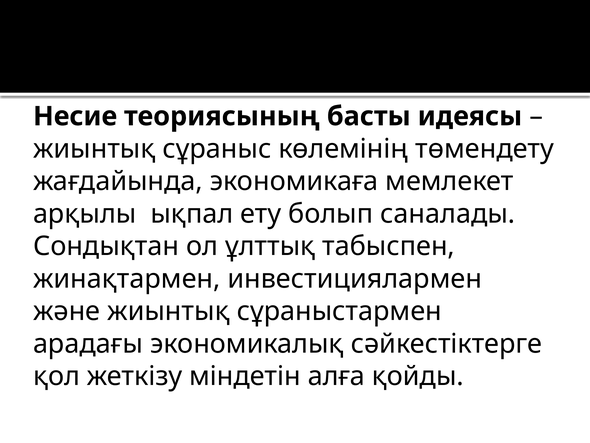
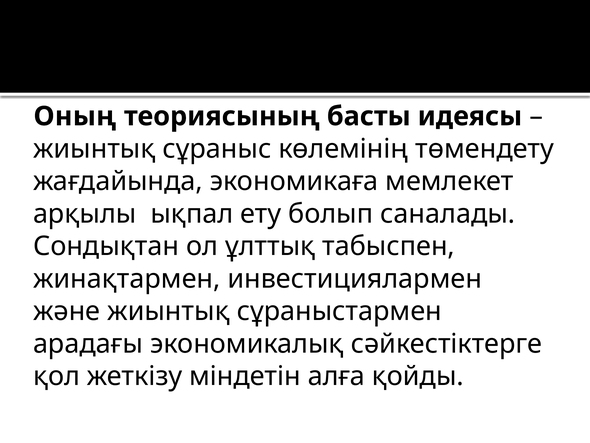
Несие: Несие -> Оның
